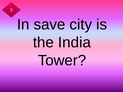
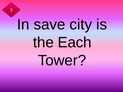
India: India -> Each
